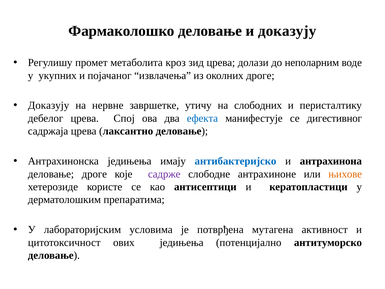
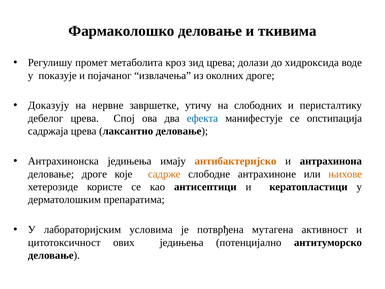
и доказују: доказују -> ткивима
неполарним: неполарним -> хидроксида
укупних: укупних -> показује
дигестивног: дигестивног -> опстипација
антибактеријско colour: blue -> orange
садрже colour: purple -> orange
